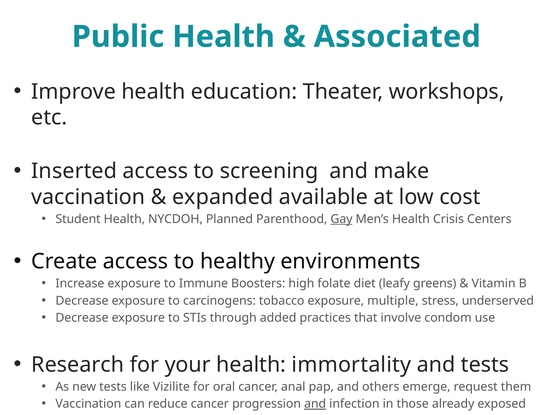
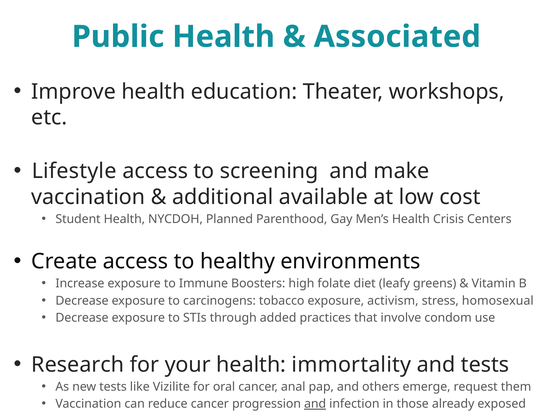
Inserted: Inserted -> Lifestyle
expanded: expanded -> additional
Gay underline: present -> none
multiple: multiple -> activism
underserved: underserved -> homosexual
